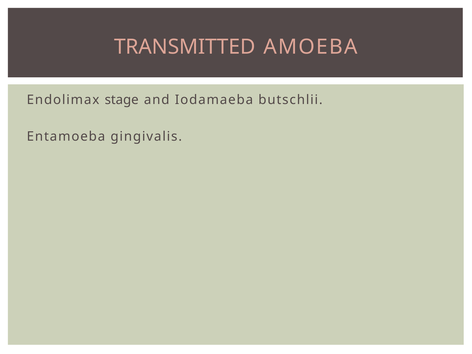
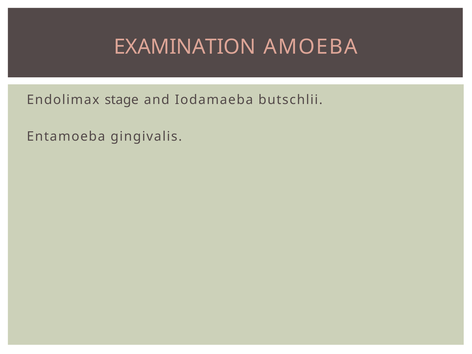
TRANSMITTED: TRANSMITTED -> EXAMINATION
